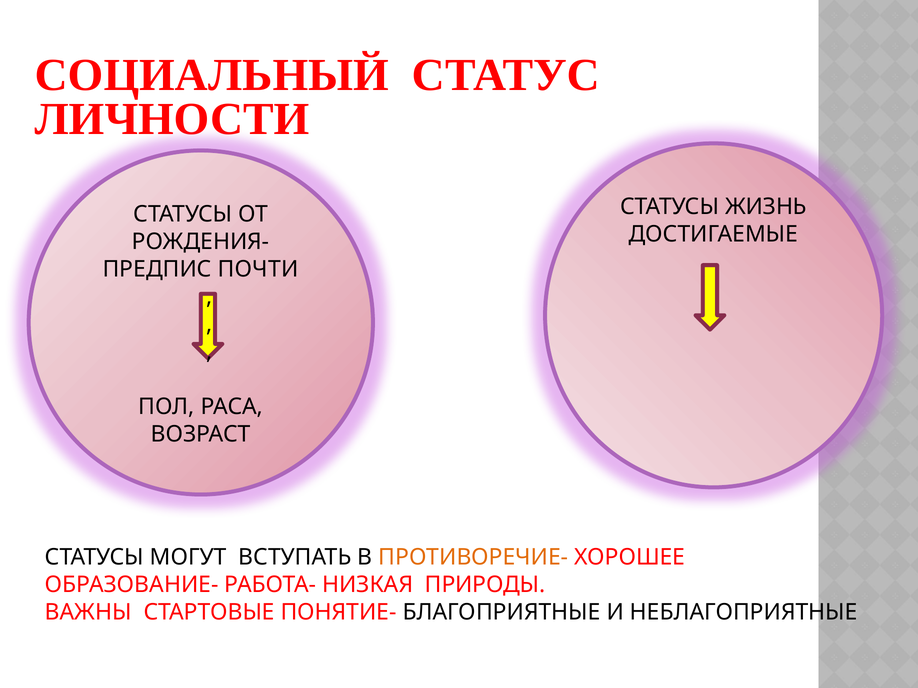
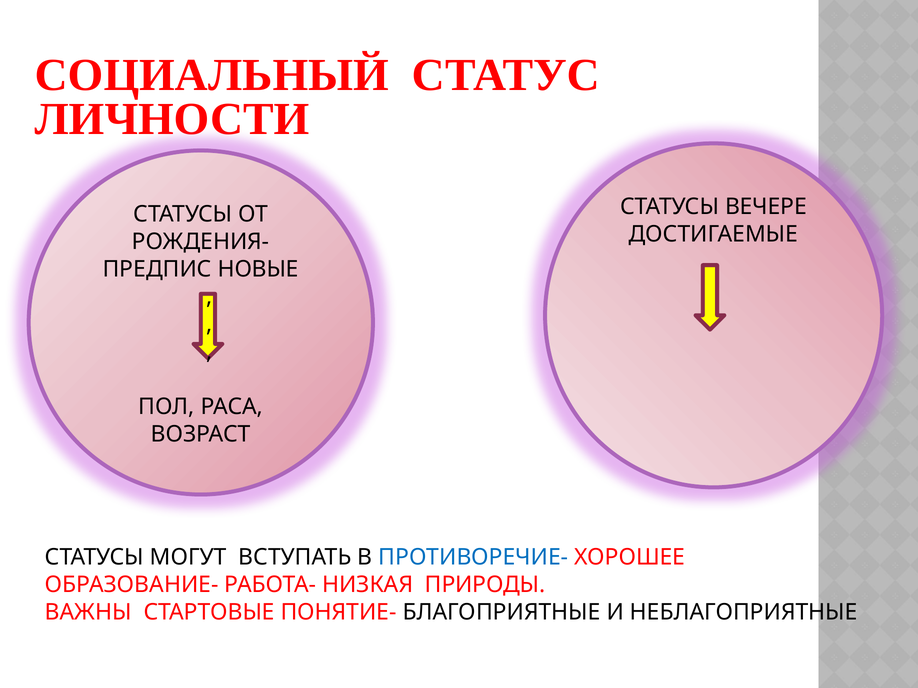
ЖИЗНЬ: ЖИЗНЬ -> ВЕЧЕРЕ
ПОЧТИ: ПОЧТИ -> НОВЫЕ
ПРОТИВОРЕЧИЕ- colour: orange -> blue
